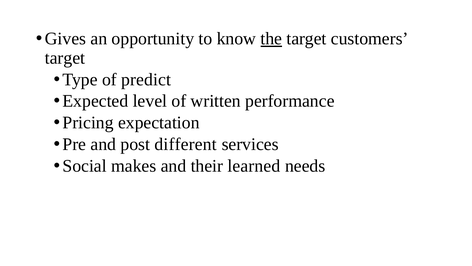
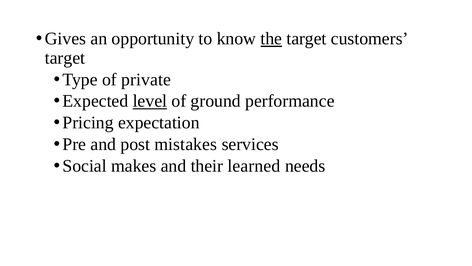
predict: predict -> private
level underline: none -> present
written: written -> ground
different: different -> mistakes
